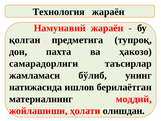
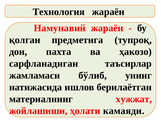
самарадорлиги: самарадорлиги -> сарфланадиган
моддий: моддий -> хужжат
олишдан: олишдан -> камаяди
